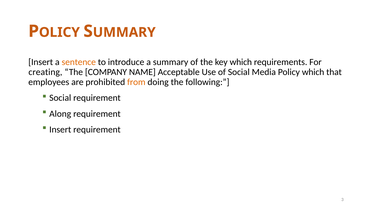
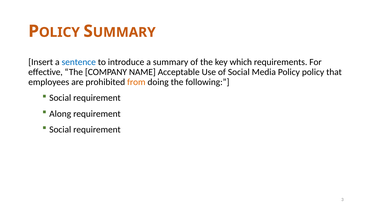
sentence colour: orange -> blue
creating: creating -> effective
Policy which: which -> policy
Insert at (60, 130): Insert -> Social
